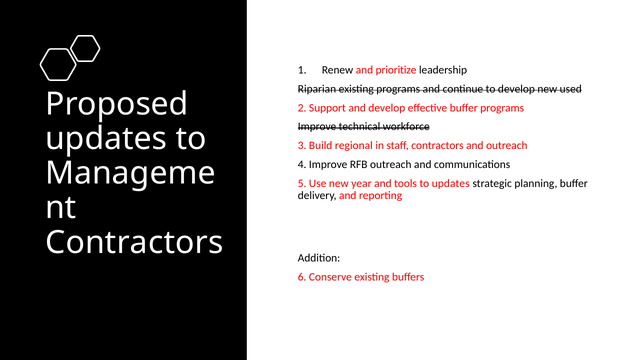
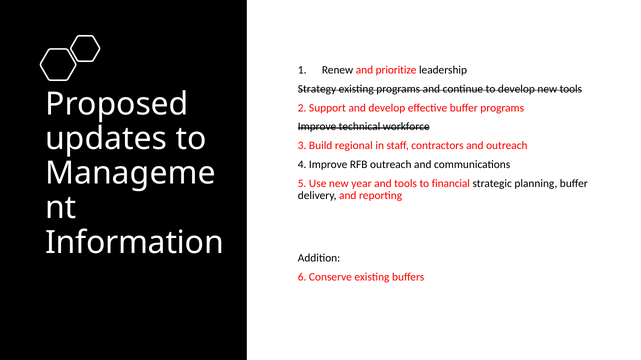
Riparian: Riparian -> Strategy
new used: used -> tools
to updates: updates -> financial
Contractors at (134, 243): Contractors -> Information
